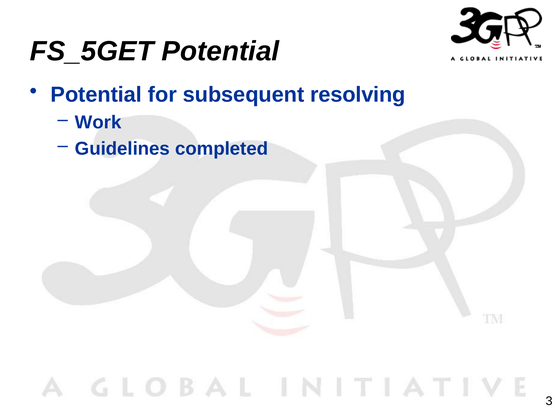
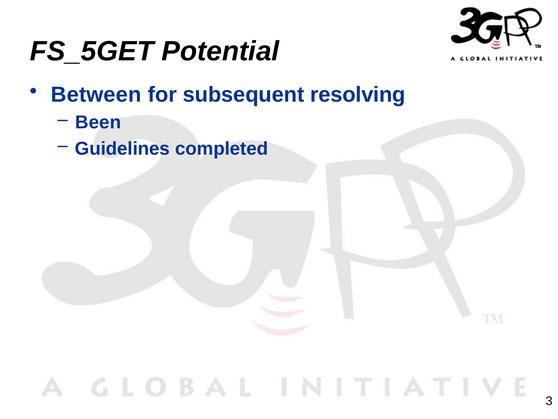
Potential at (96, 95): Potential -> Between
Work: Work -> Been
